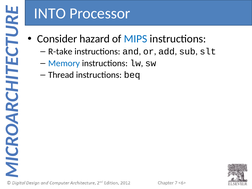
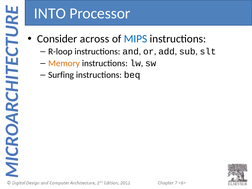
hazard: hazard -> across
R-take: R-take -> R-loop
Memory colour: blue -> orange
Thread: Thread -> Surfing
